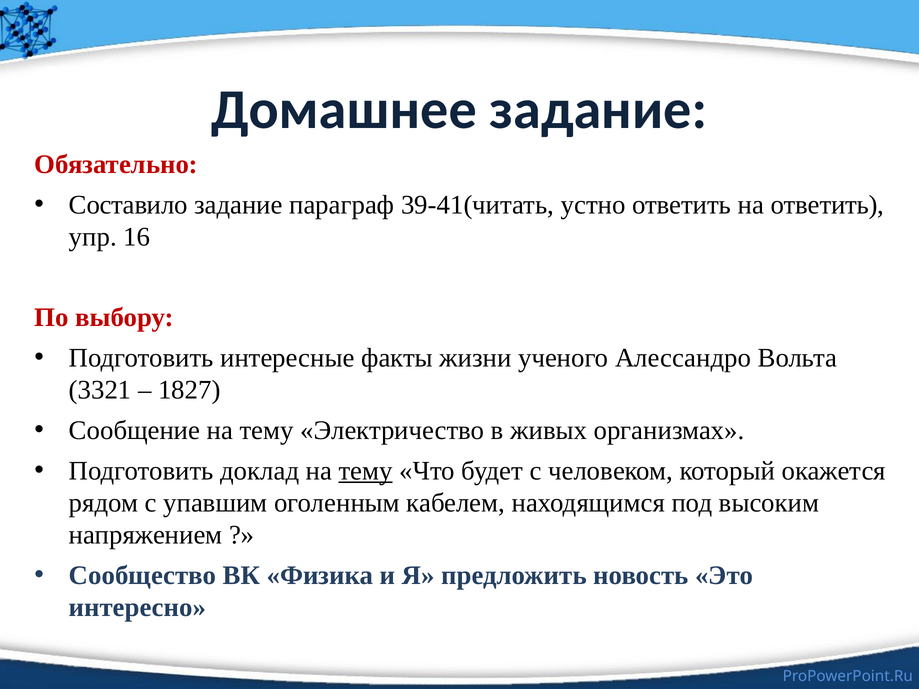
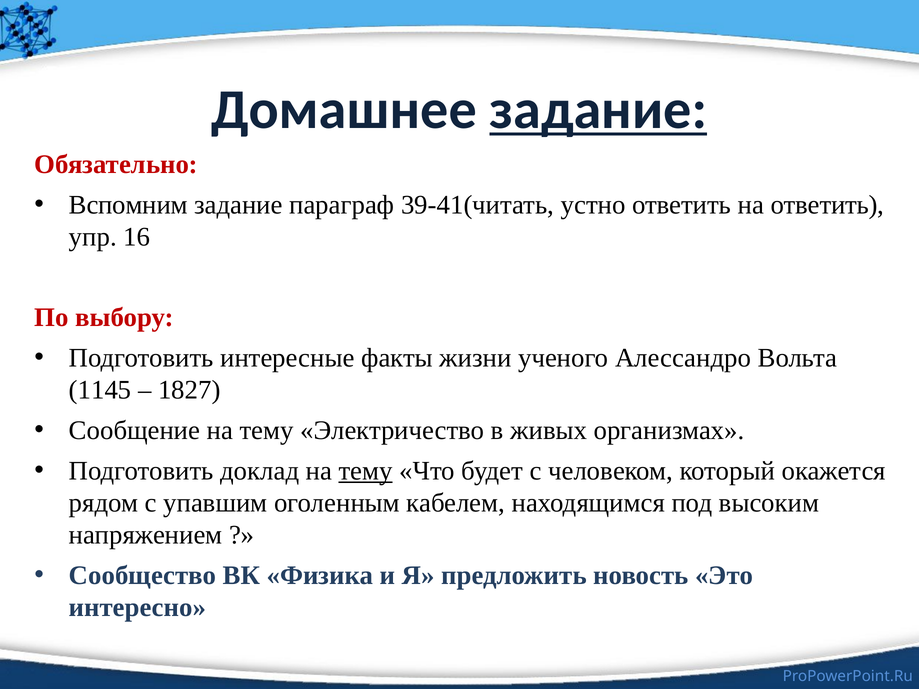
задание at (598, 110) underline: none -> present
Составило: Составило -> Вспомним
3321: 3321 -> 1145
